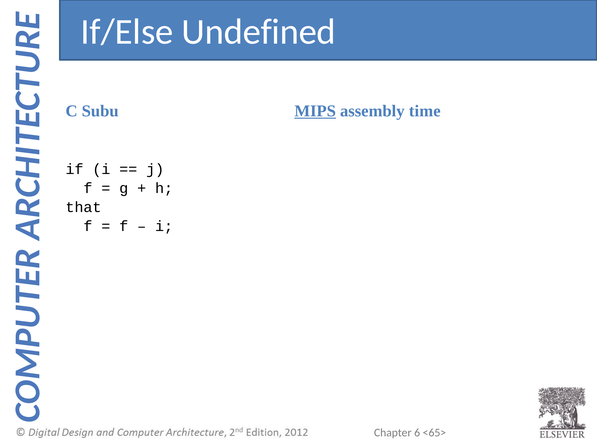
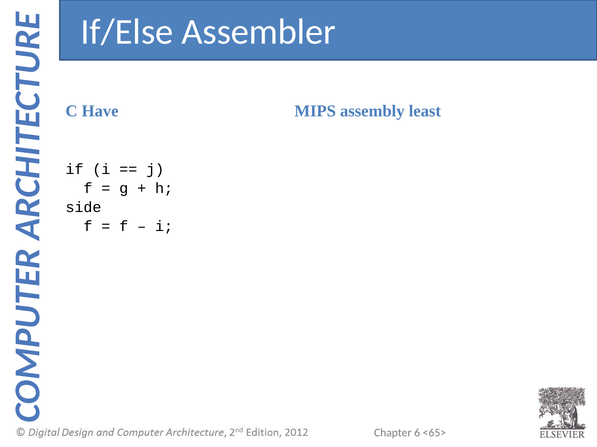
Undefined: Undefined -> Assembler
Subu: Subu -> Have
MIPS underline: present -> none
time: time -> least
that: that -> side
